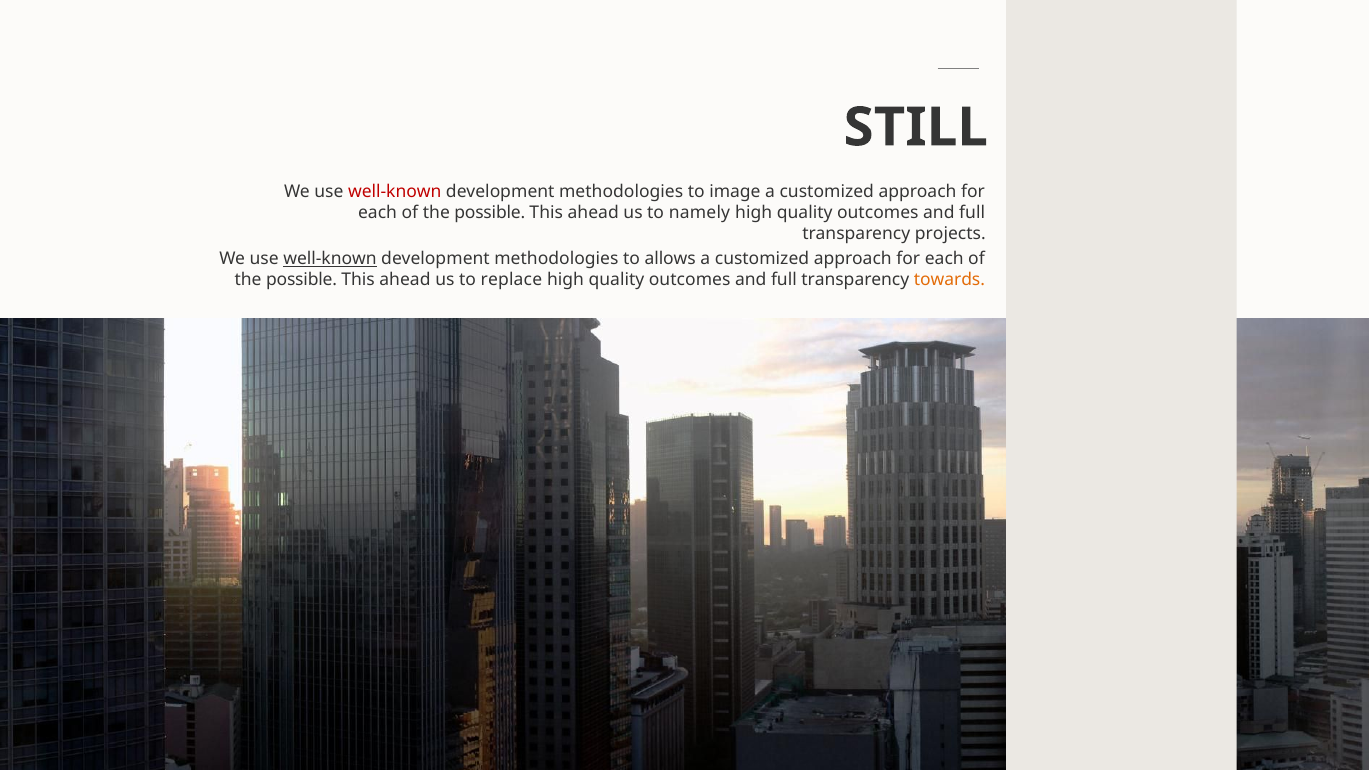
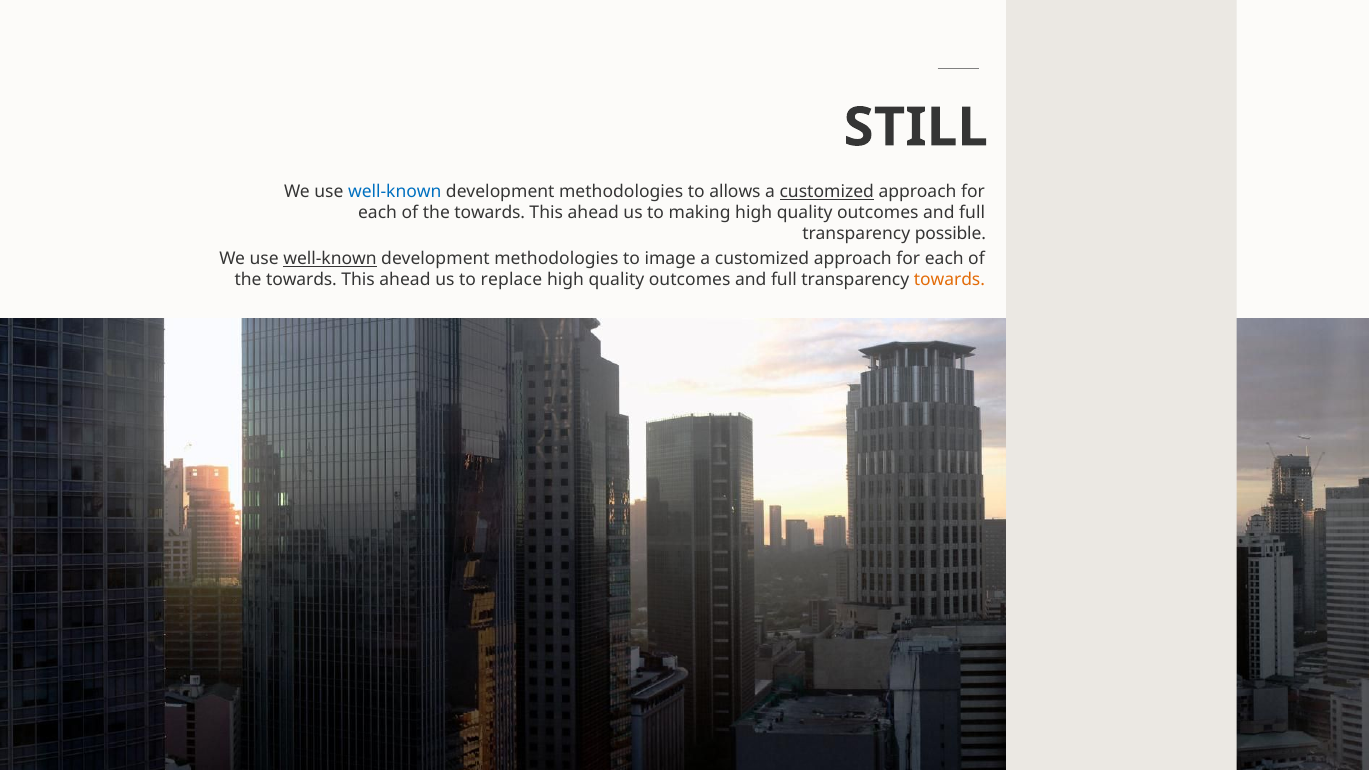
well-known at (395, 192) colour: red -> blue
image: image -> allows
customized at (827, 192) underline: none -> present
possible at (490, 213): possible -> towards
namely: namely -> making
projects: projects -> possible
allows: allows -> image
possible at (302, 280): possible -> towards
